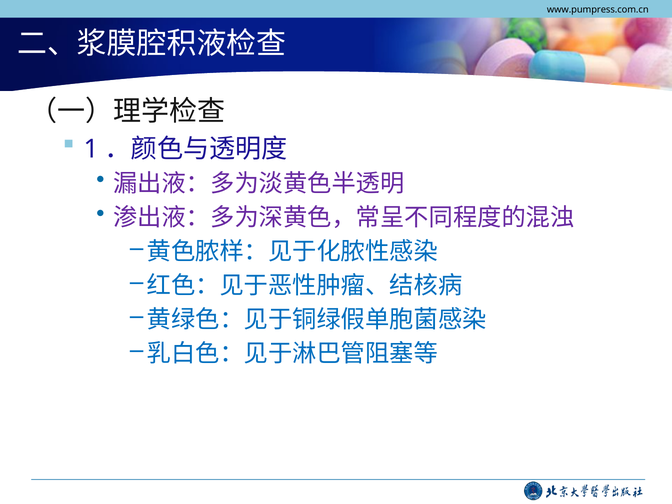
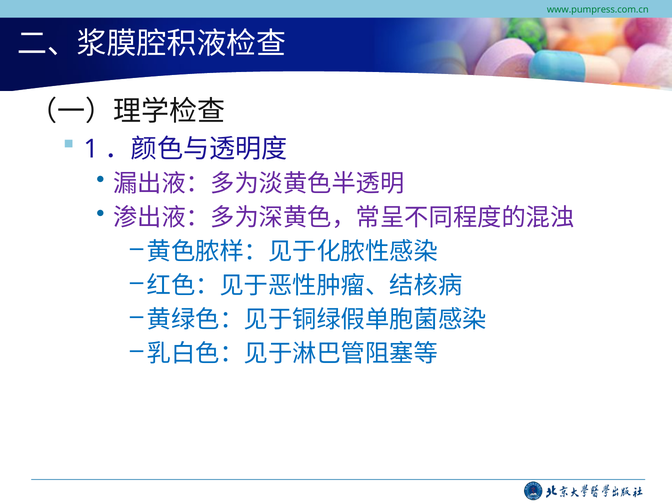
www.pumpress.com.cn colour: black -> green
